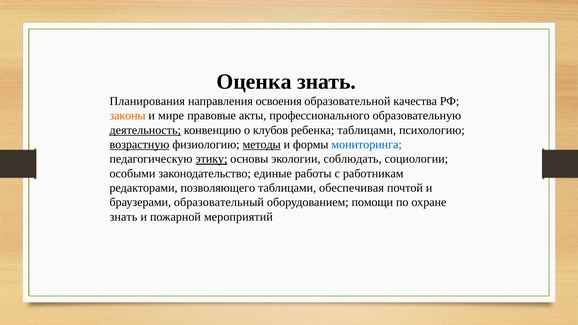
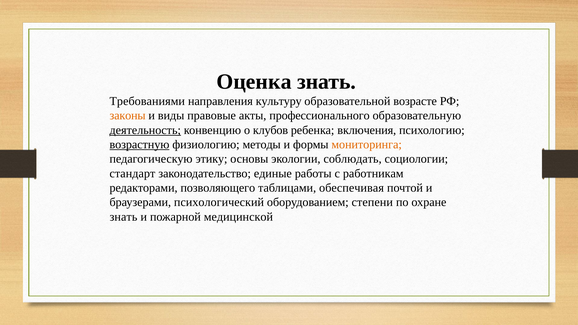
Планирования: Планирования -> Требованиями
освоения: освоения -> культуру
качества: качества -> возрасте
мире: мире -> виды
ребенка таблицами: таблицами -> включения
методы underline: present -> none
мониторинга colour: blue -> orange
этику underline: present -> none
особыми: особыми -> стандарт
образовательный: образовательный -> психологический
помощи: помощи -> степени
мероприятий: мероприятий -> медицинской
